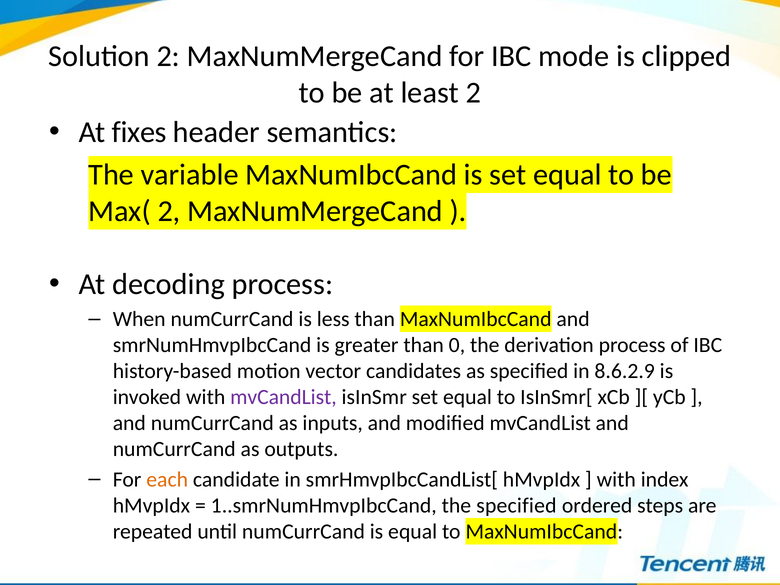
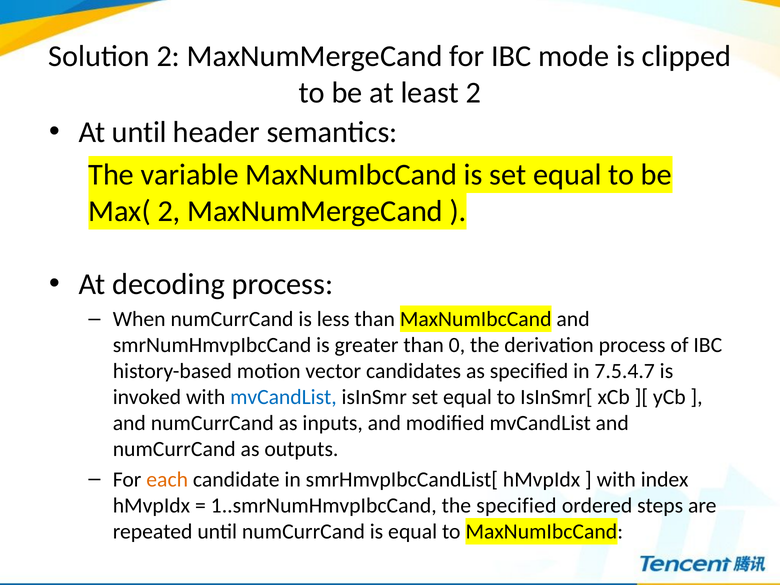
At fixes: fixes -> until
8.6.2.9: 8.6.2.9 -> 7.5.4.7
mvCandList at (283, 397) colour: purple -> blue
